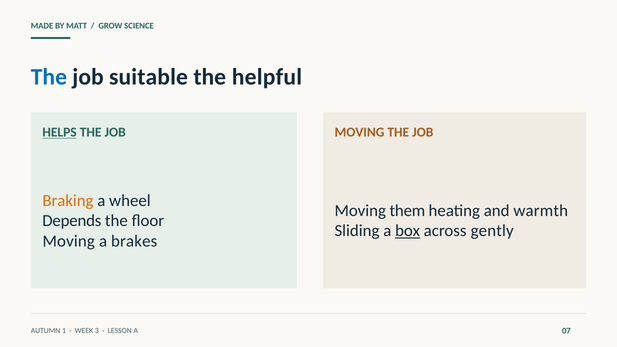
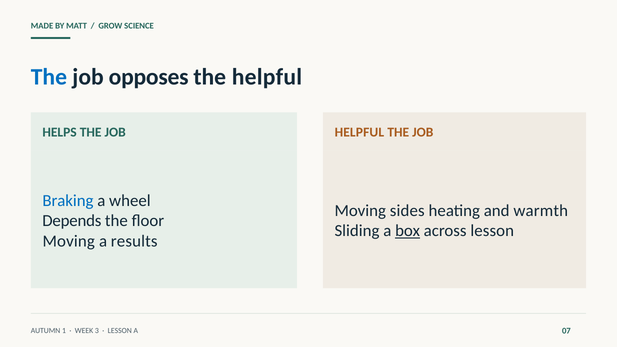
suitable: suitable -> opposes
HELPS underline: present -> none
JOB MOVING: MOVING -> HELPFUL
Braking colour: orange -> blue
them: them -> sides
across gently: gently -> lesson
brakes: brakes -> results
